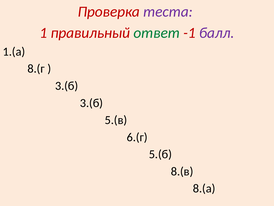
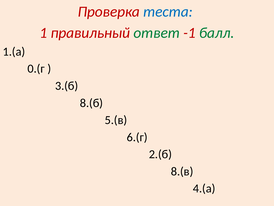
теста colour: purple -> blue
балл colour: purple -> green
8.(г: 8.(г -> 0.(г
3.(б at (91, 103): 3.(б -> 8.(б
5.(б: 5.(б -> 2.(б
8.(а: 8.(а -> 4.(а
